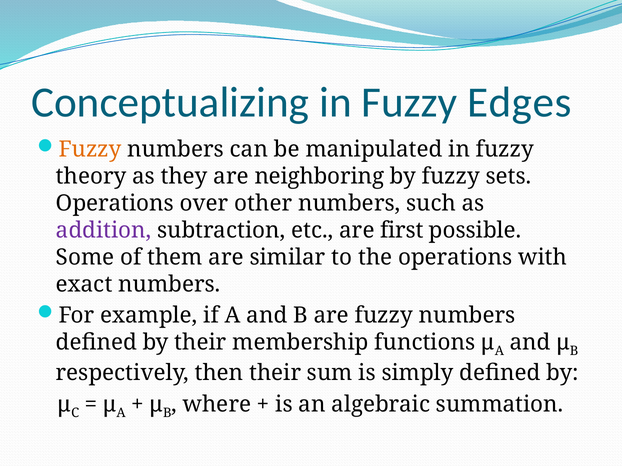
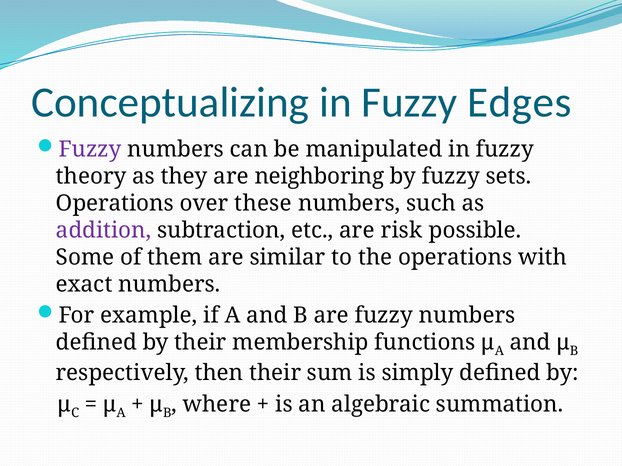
Fuzzy at (90, 150) colour: orange -> purple
other: other -> these
first: first -> risk
